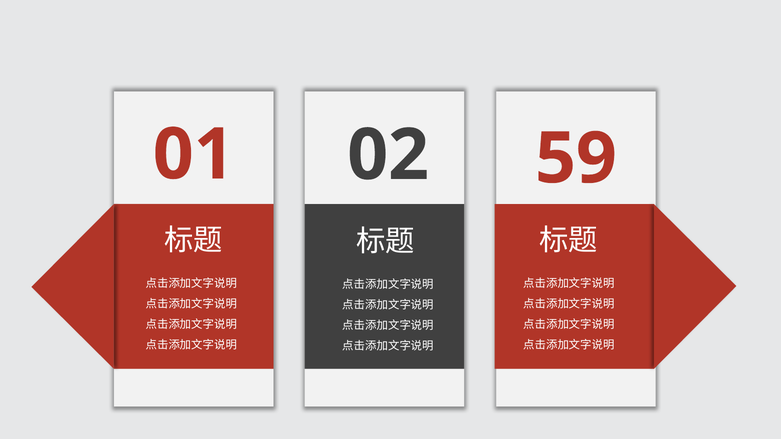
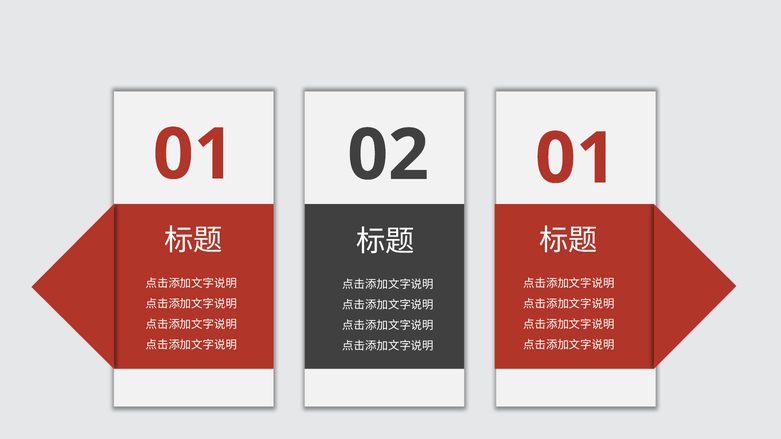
02 59: 59 -> 01
